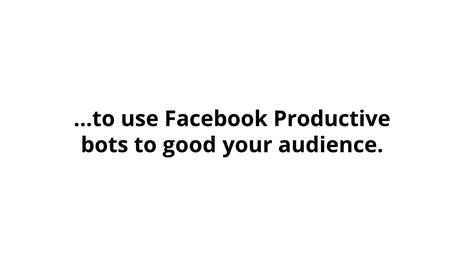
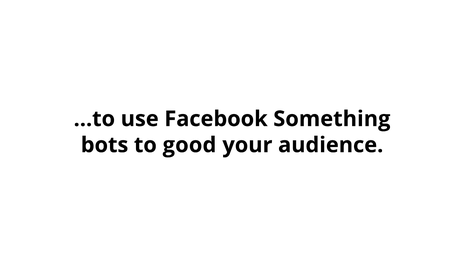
Productive: Productive -> Something
